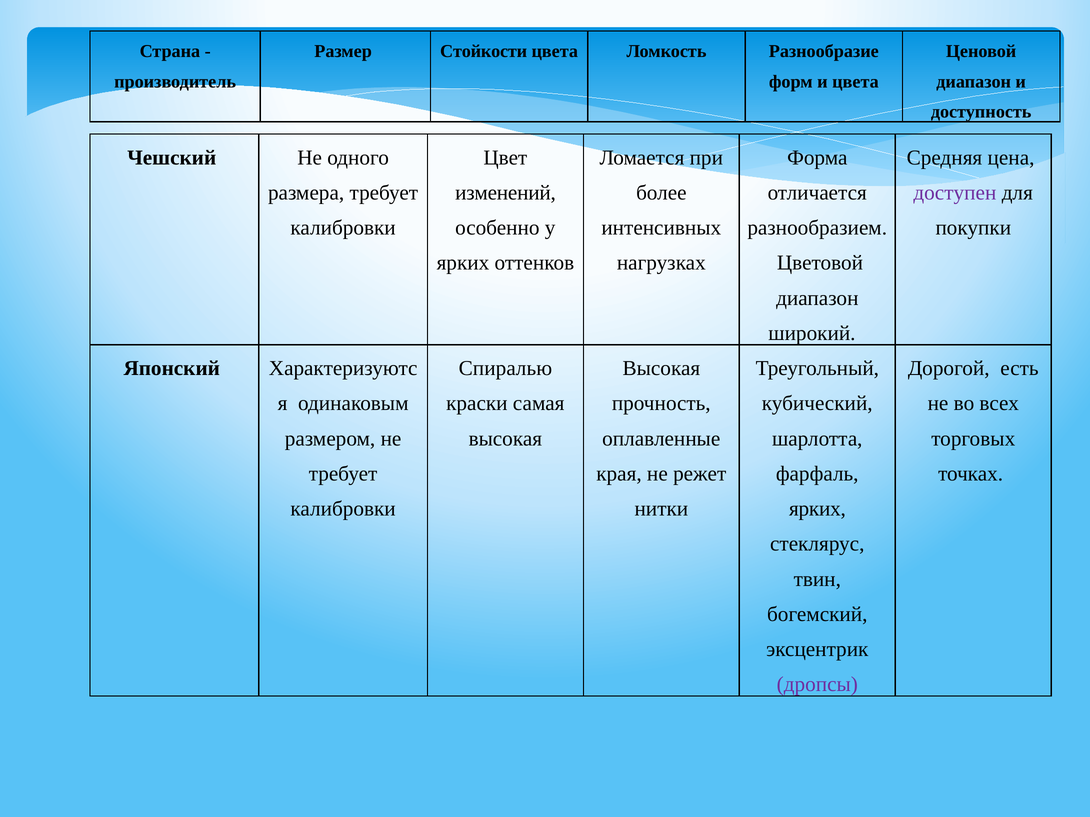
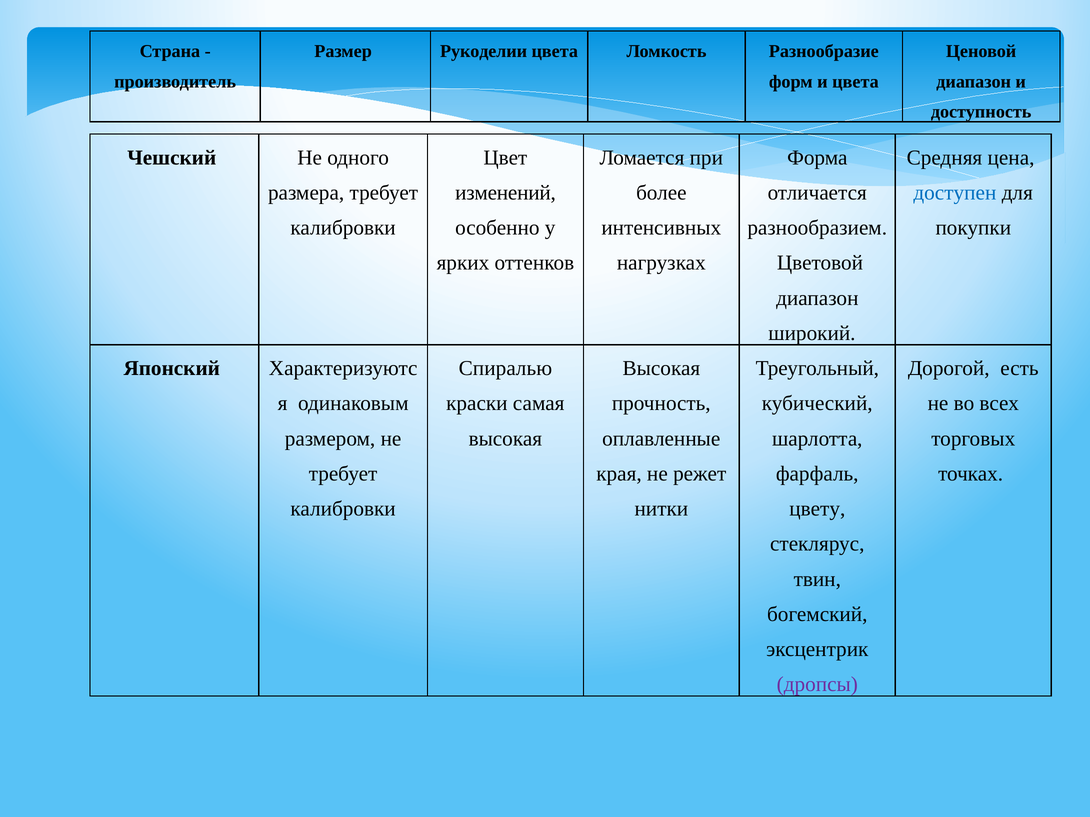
Стойкости: Стойкости -> Рукоделии
доступен colour: purple -> blue
ярких at (817, 509): ярких -> цвету
